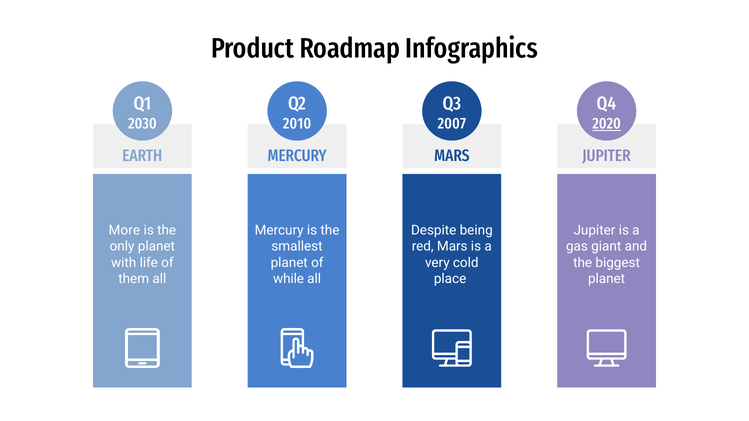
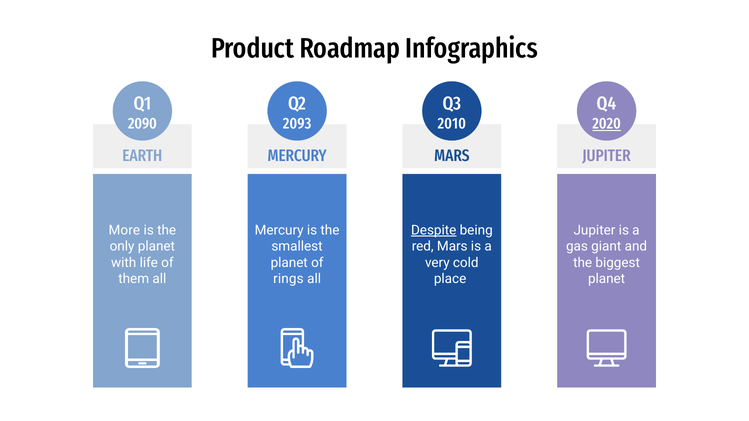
2030: 2030 -> 2090
2010: 2010 -> 2093
2007: 2007 -> 2010
Despite underline: none -> present
while: while -> rings
